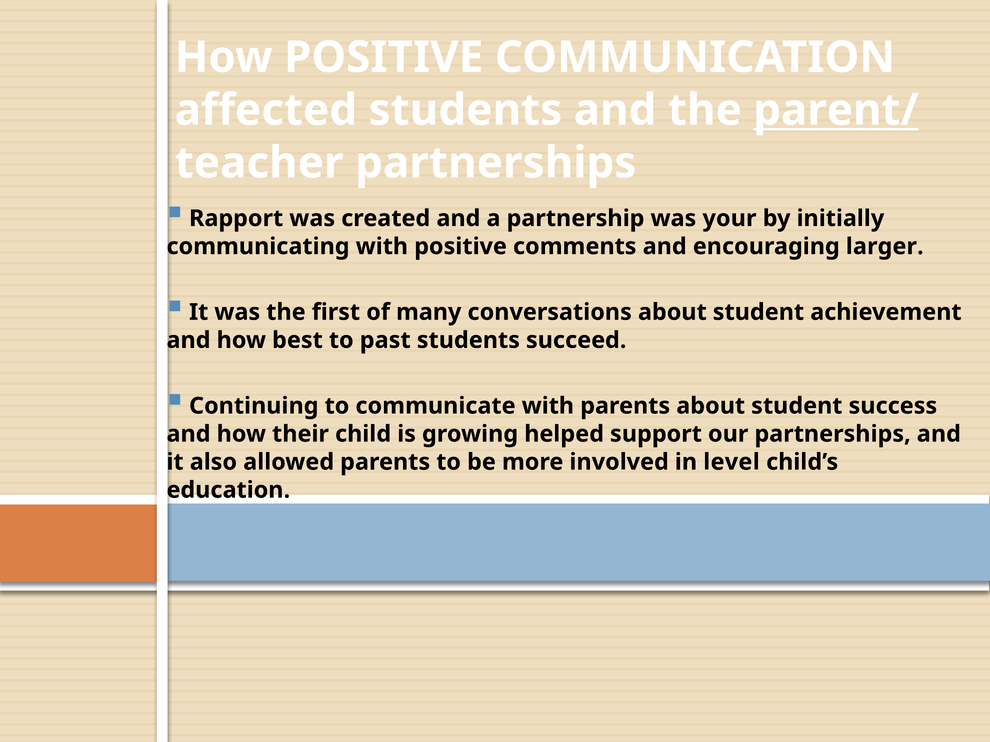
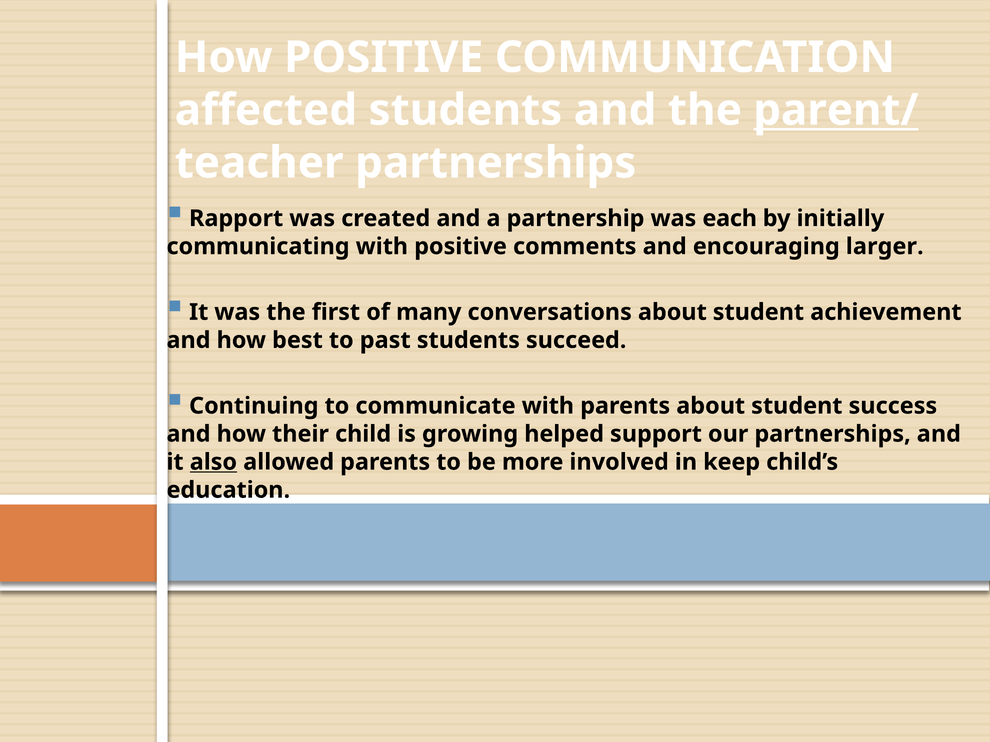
your: your -> each
also underline: none -> present
level: level -> keep
